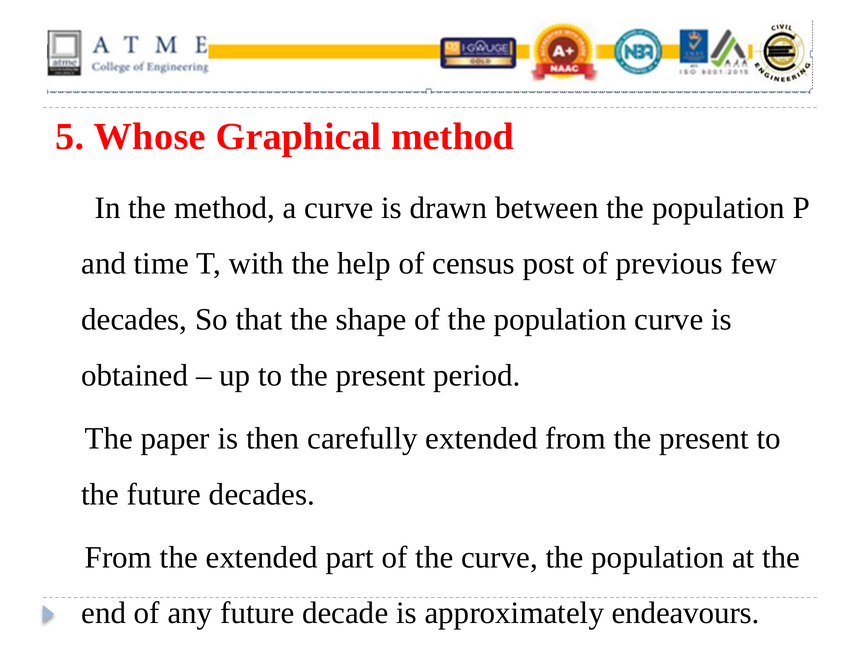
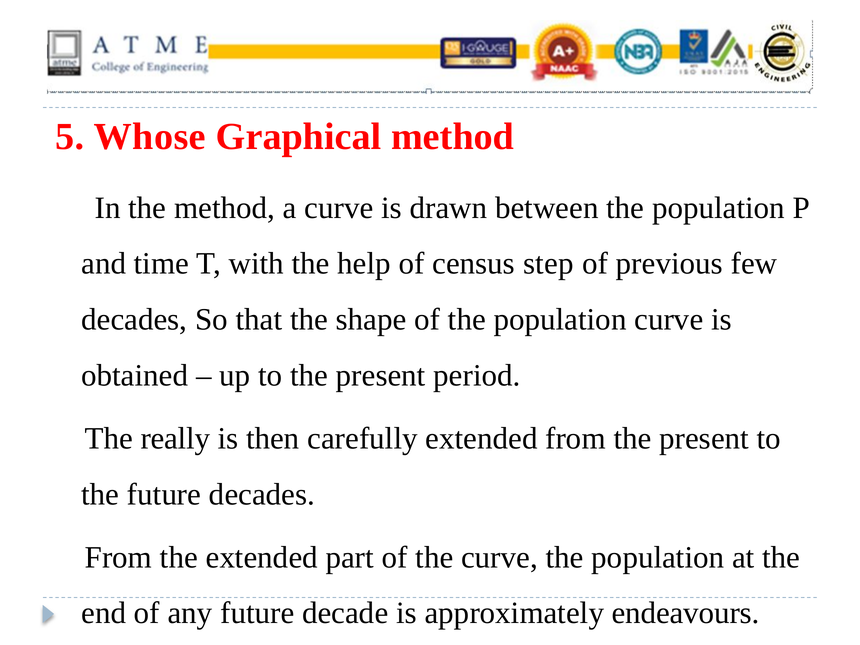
post: post -> step
paper: paper -> really
